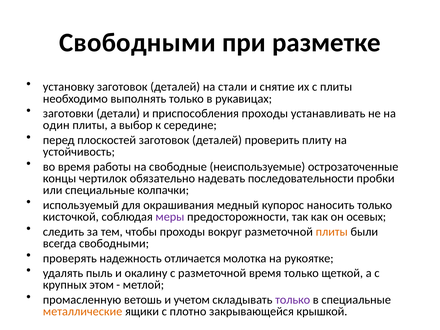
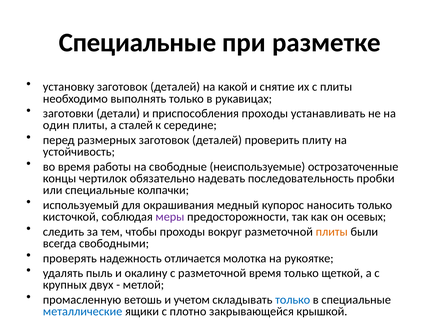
Свободными at (137, 43): Свободными -> Специальные
стали: стали -> какой
выбор: выбор -> сталей
плоскостей: плоскостей -> размерных
последовательности: последовательности -> последовательность
этом: этом -> двух
только at (293, 300) colour: purple -> blue
металлические colour: orange -> blue
